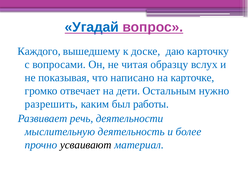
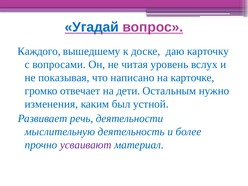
образцу: образцу -> уровень
разрешить: разрешить -> изменения
работы: работы -> устной
усваивают colour: black -> purple
